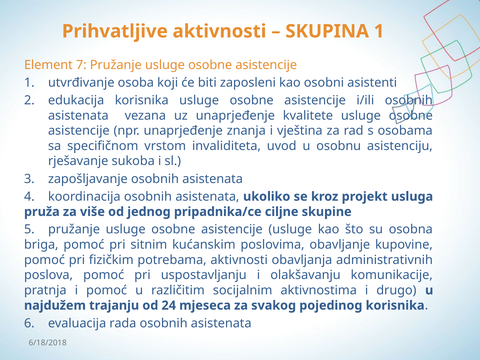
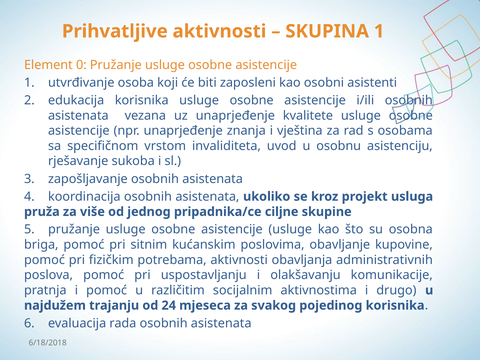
7: 7 -> 0
